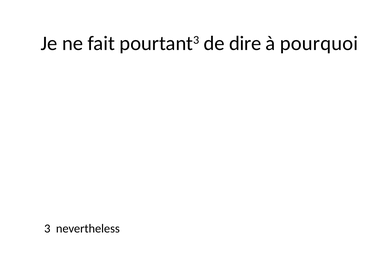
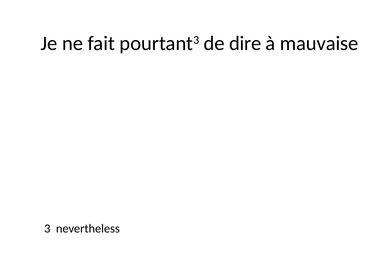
pourquoi: pourquoi -> mauvaise
